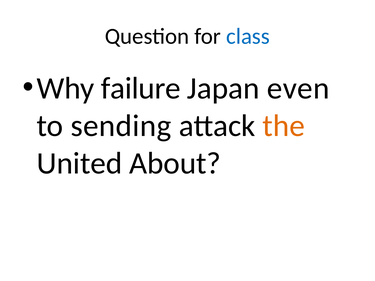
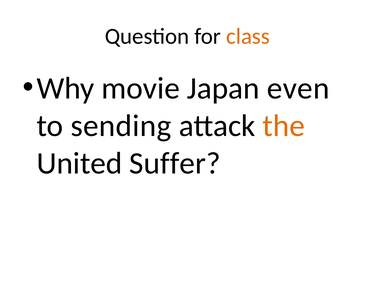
class colour: blue -> orange
failure: failure -> movie
About: About -> Suffer
